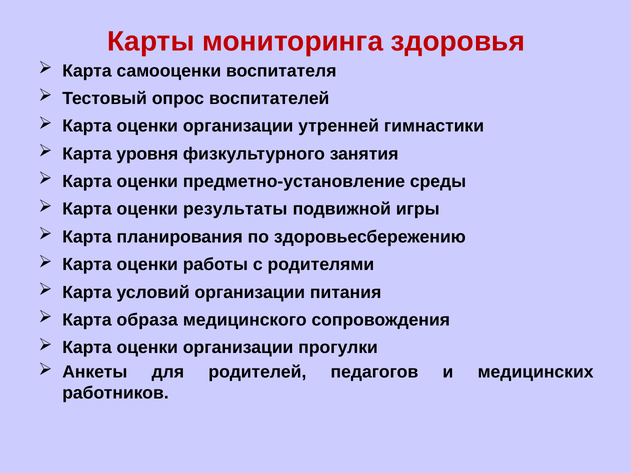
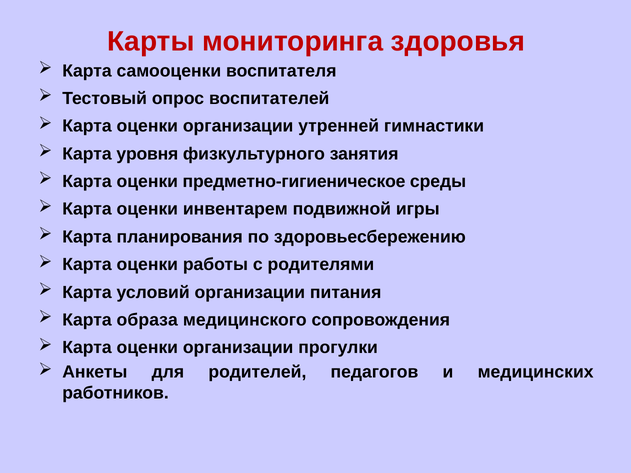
предметно-установление: предметно-установление -> предметно-гигиеническое
результаты: результаты -> инвентарем
